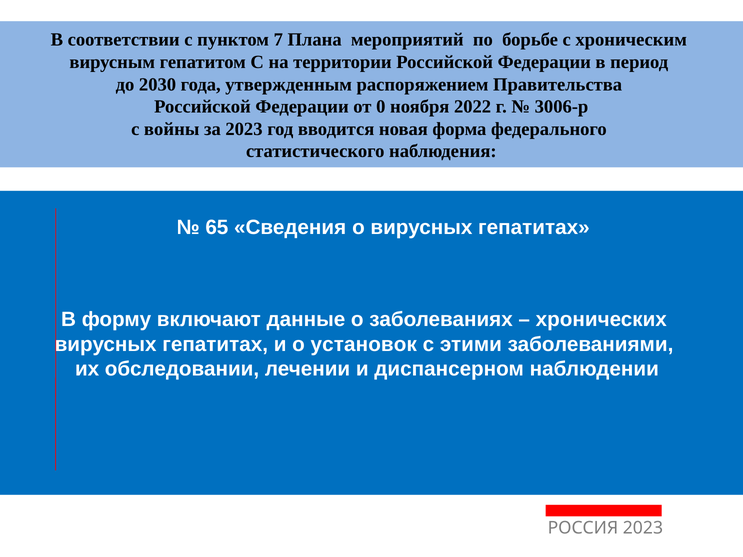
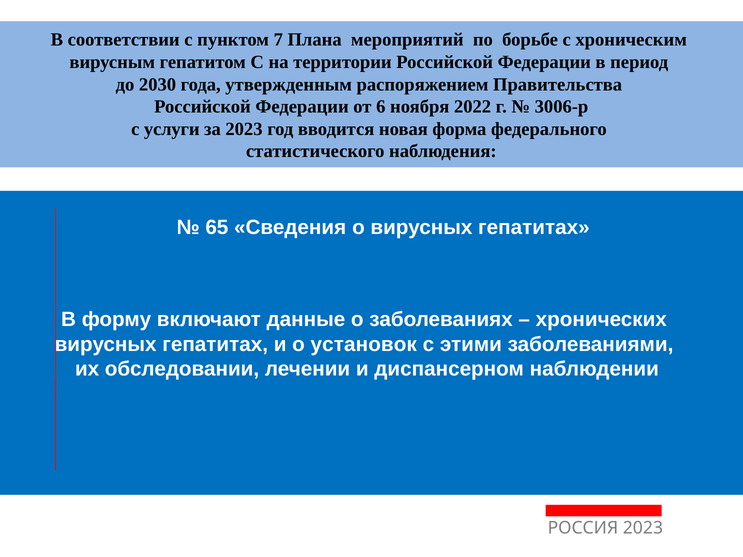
0: 0 -> 6
войны: войны -> услуги
